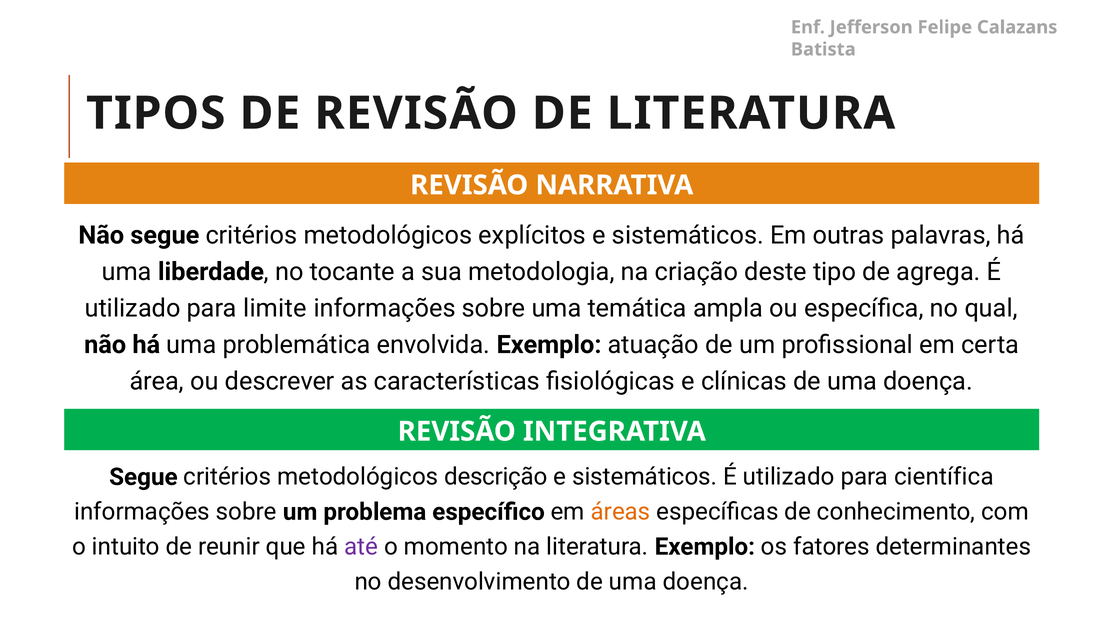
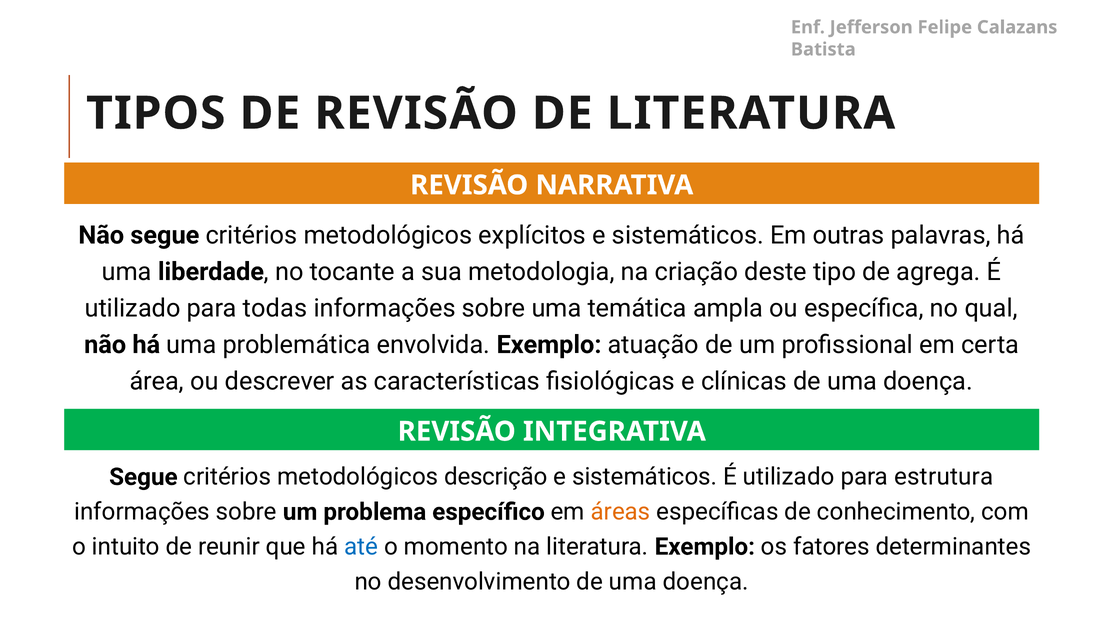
limite: limite -> todas
científica: científica -> estrutura
até colour: purple -> blue
